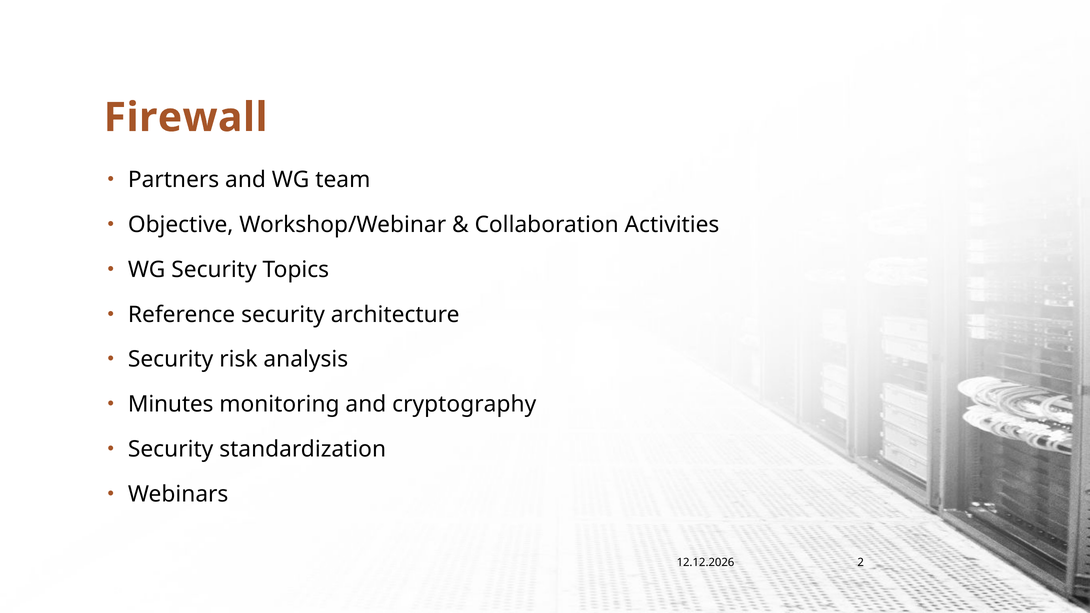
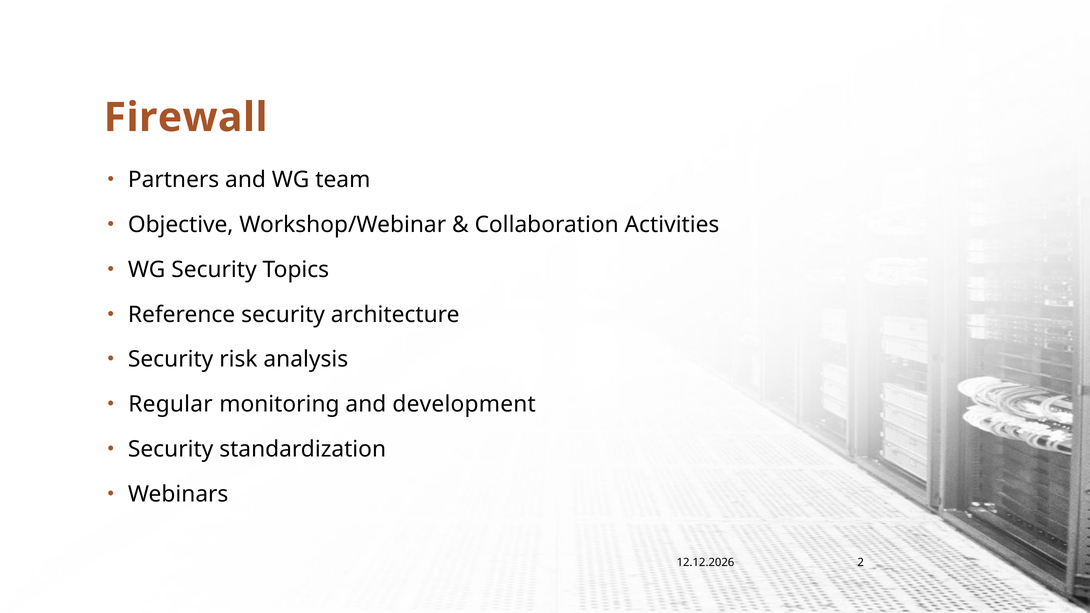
Minutes: Minutes -> Regular
cryptography: cryptography -> development
